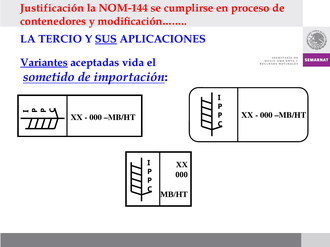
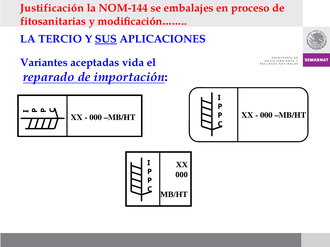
cumplirse: cumplirse -> embalajes
contenedores: contenedores -> fitosanitarias
Variantes underline: present -> none
sometido: sometido -> reparado
